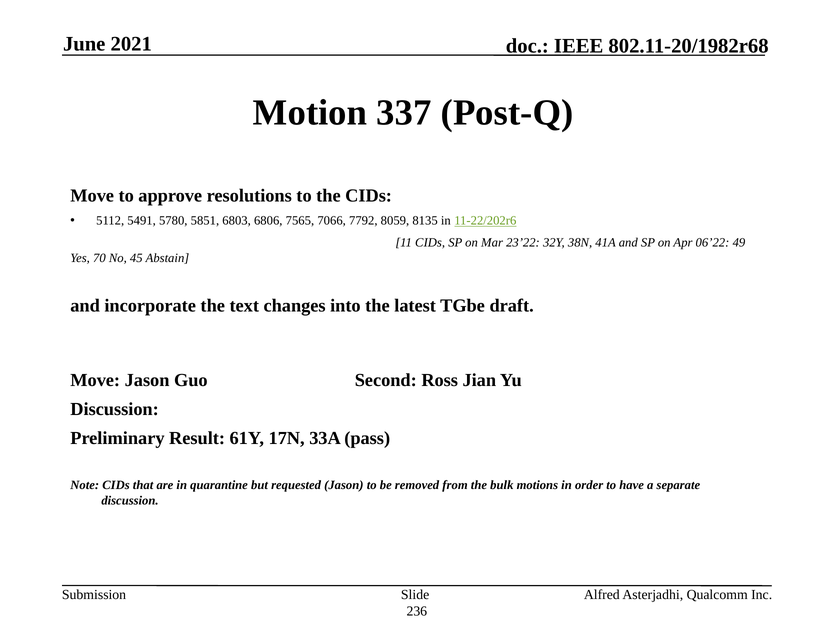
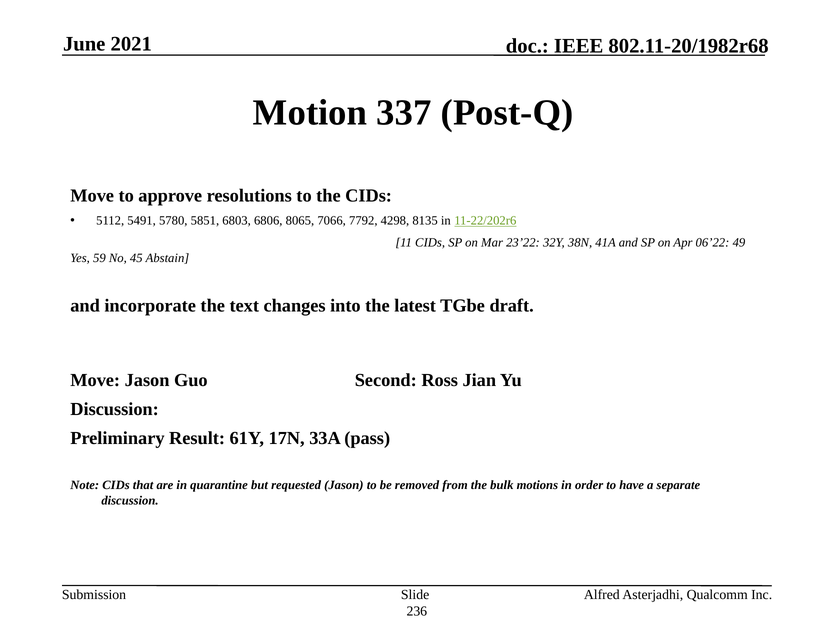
7565: 7565 -> 8065
8059: 8059 -> 4298
70: 70 -> 59
